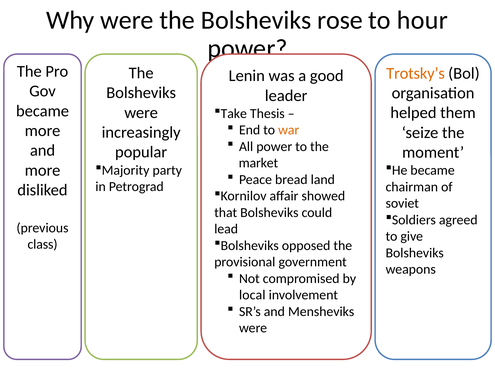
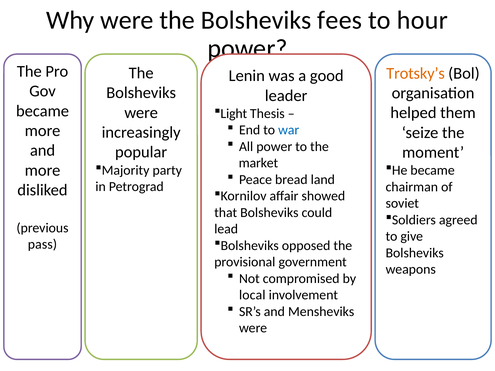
rose: rose -> fees
Take: Take -> Light
war colour: orange -> blue
class: class -> pass
